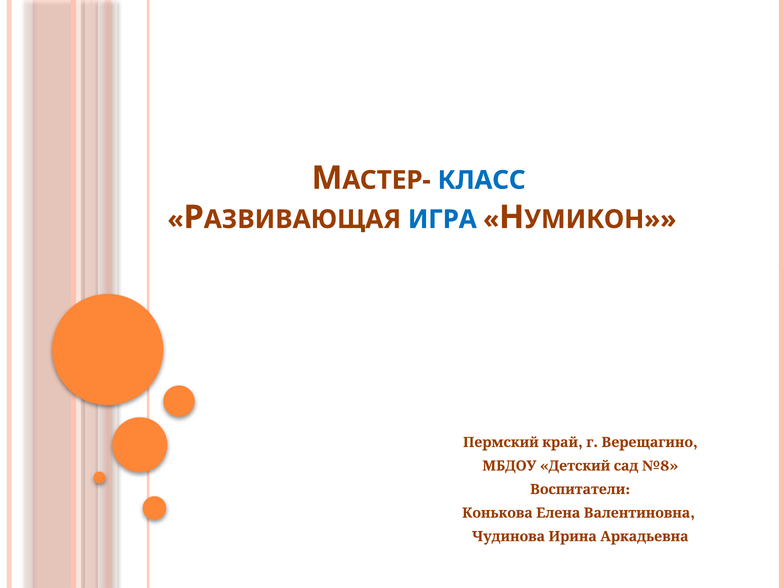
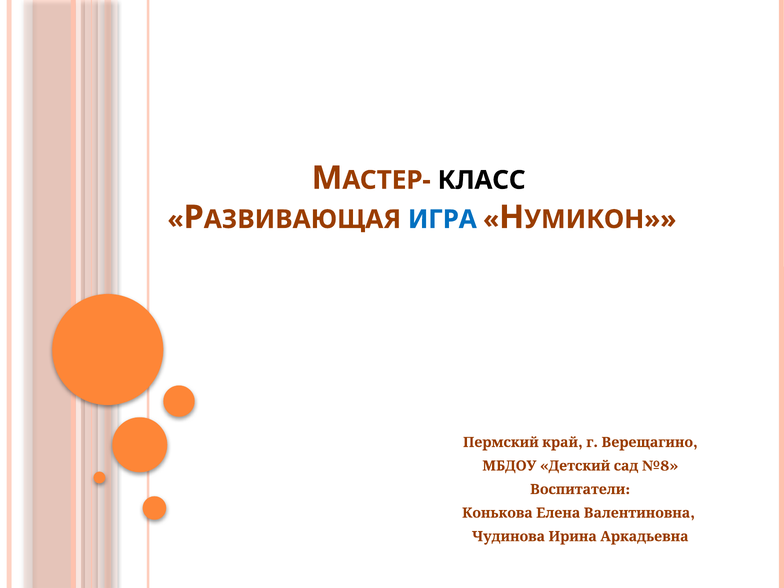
КЛАСС colour: blue -> black
